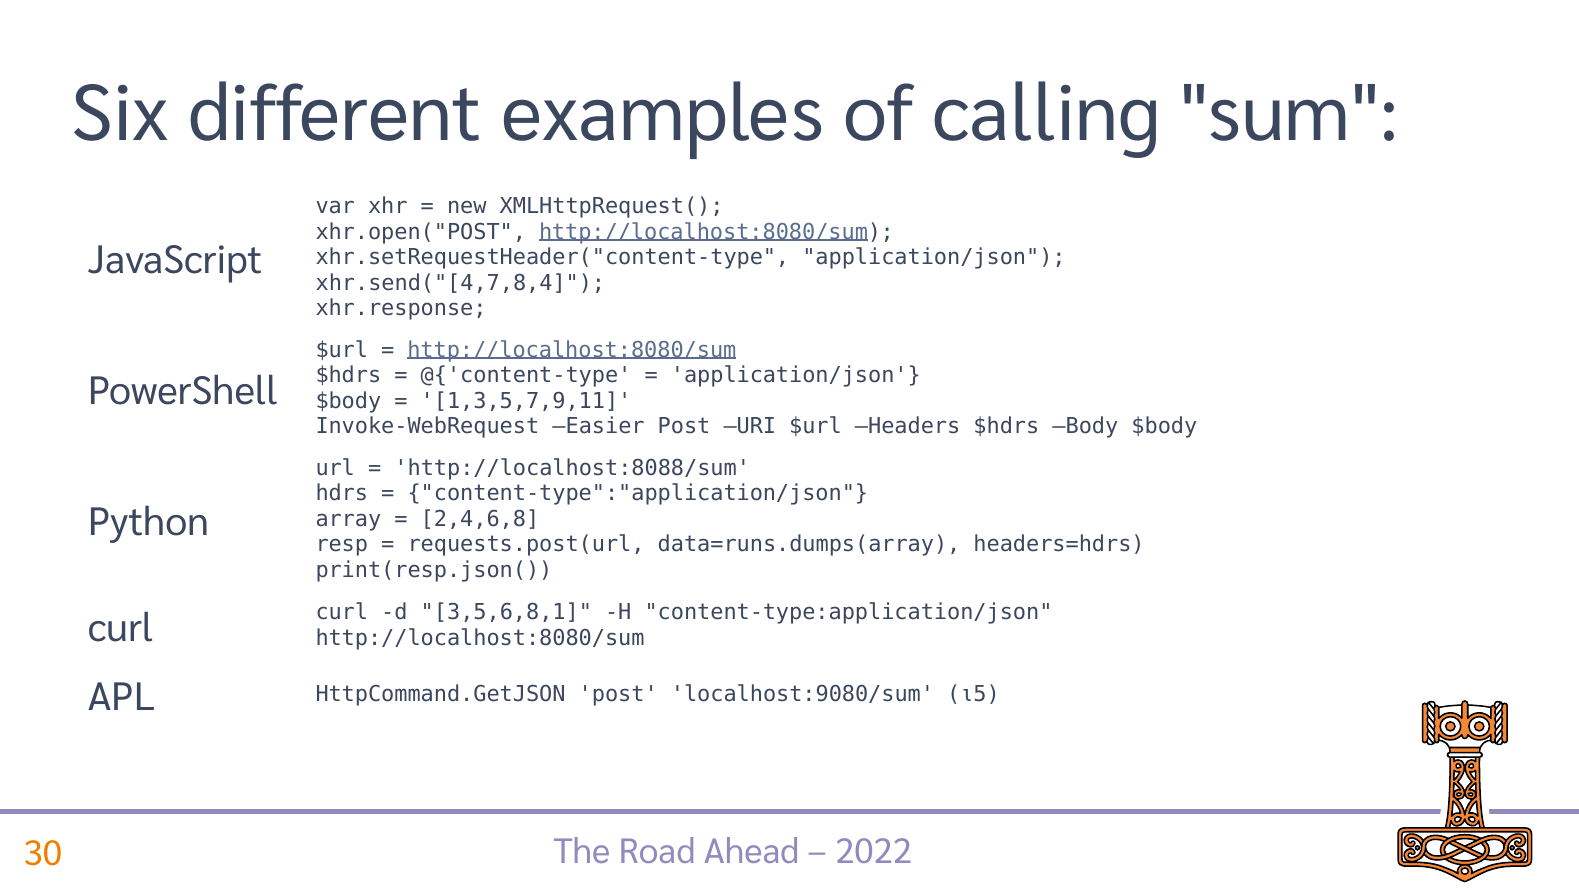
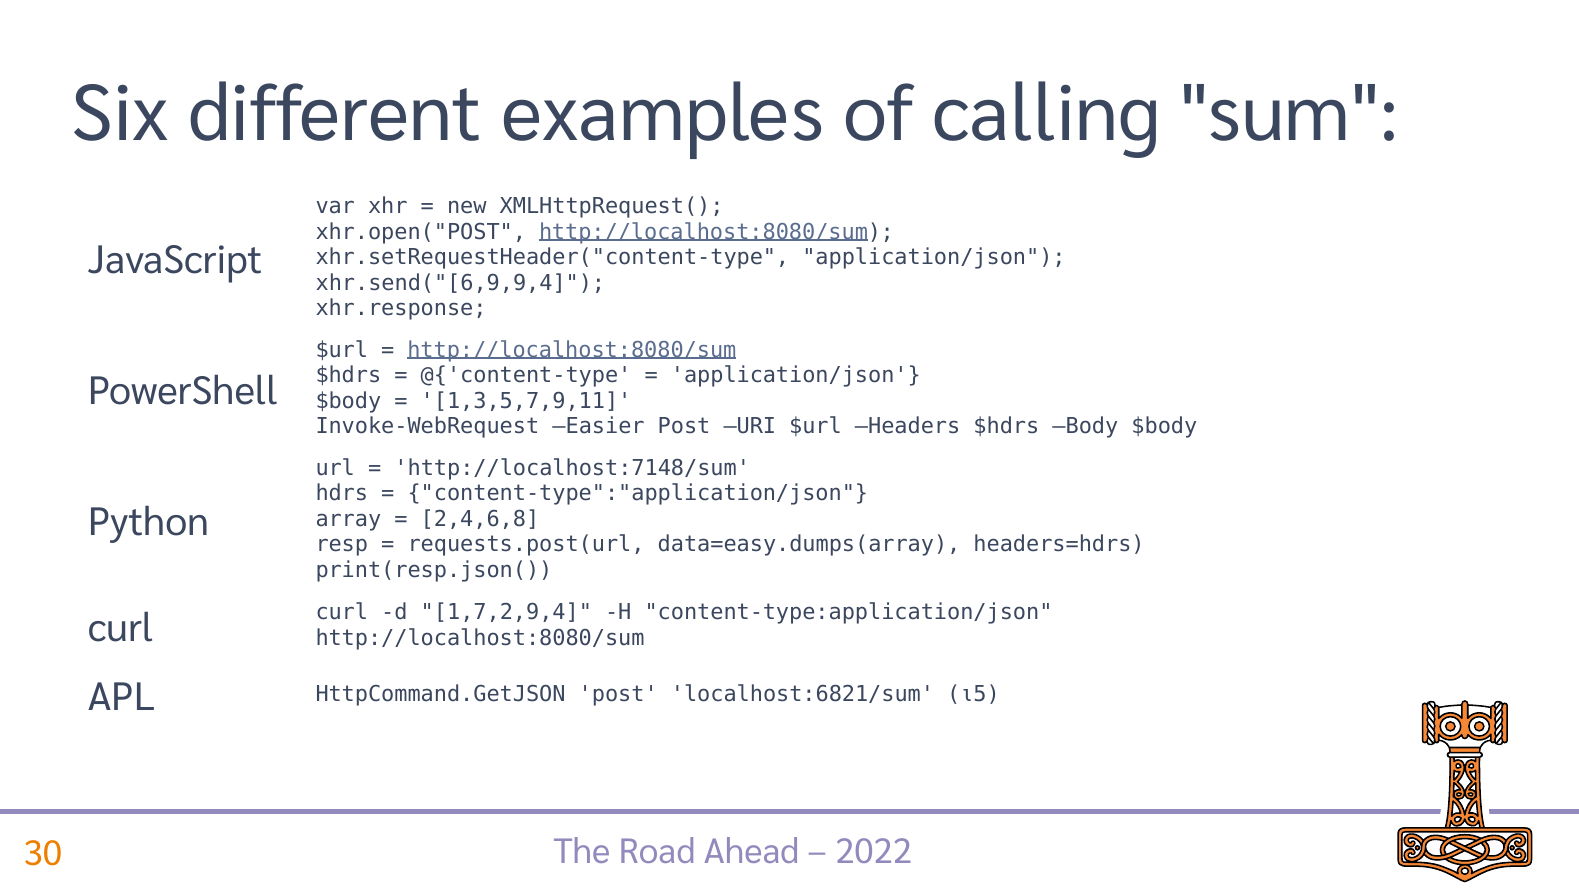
xhr.send("[4,7,8,4: xhr.send("[4,7,8,4 -> xhr.send("[6,9,9,4
http://localhost:8088/sum: http://localhost:8088/sum -> http://localhost:7148/sum
data=runs.dumps(array: data=runs.dumps(array -> data=easy.dumps(array
3,5,6,8,1: 3,5,6,8,1 -> 1,7,2,9,4
localhost:9080/sum: localhost:9080/sum -> localhost:6821/sum
